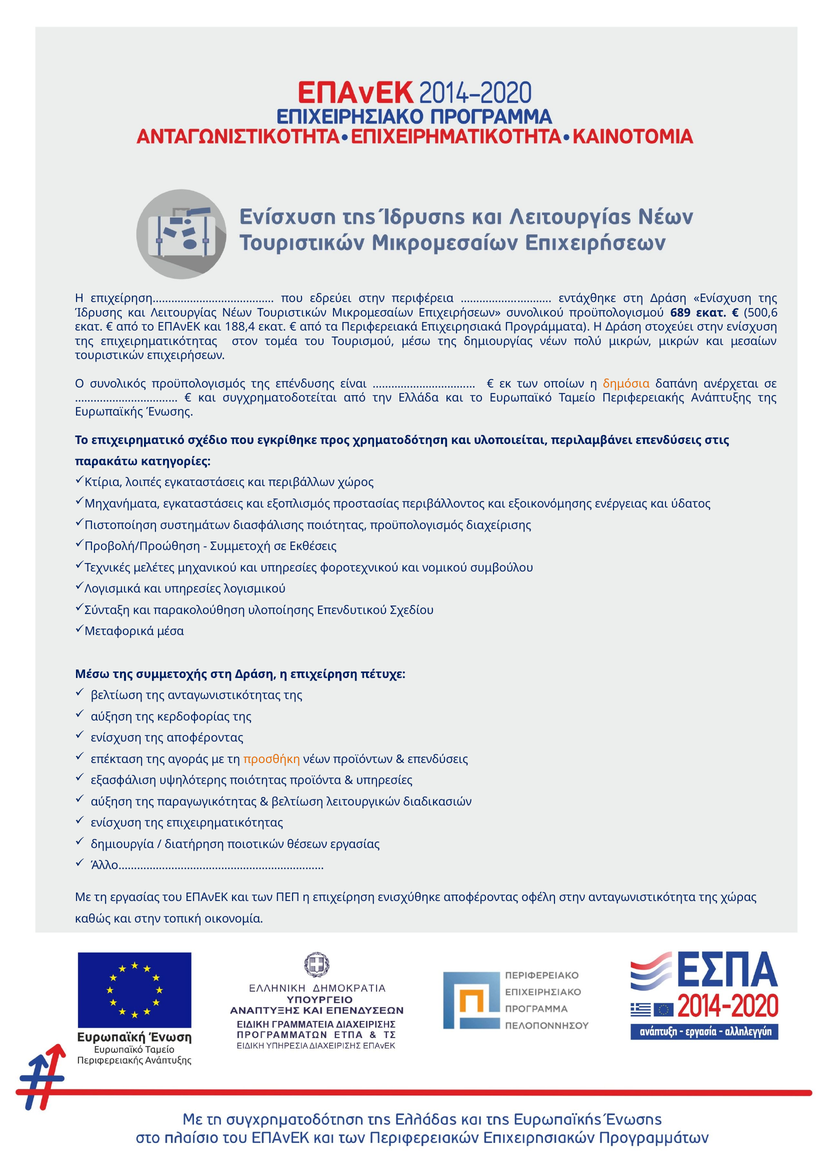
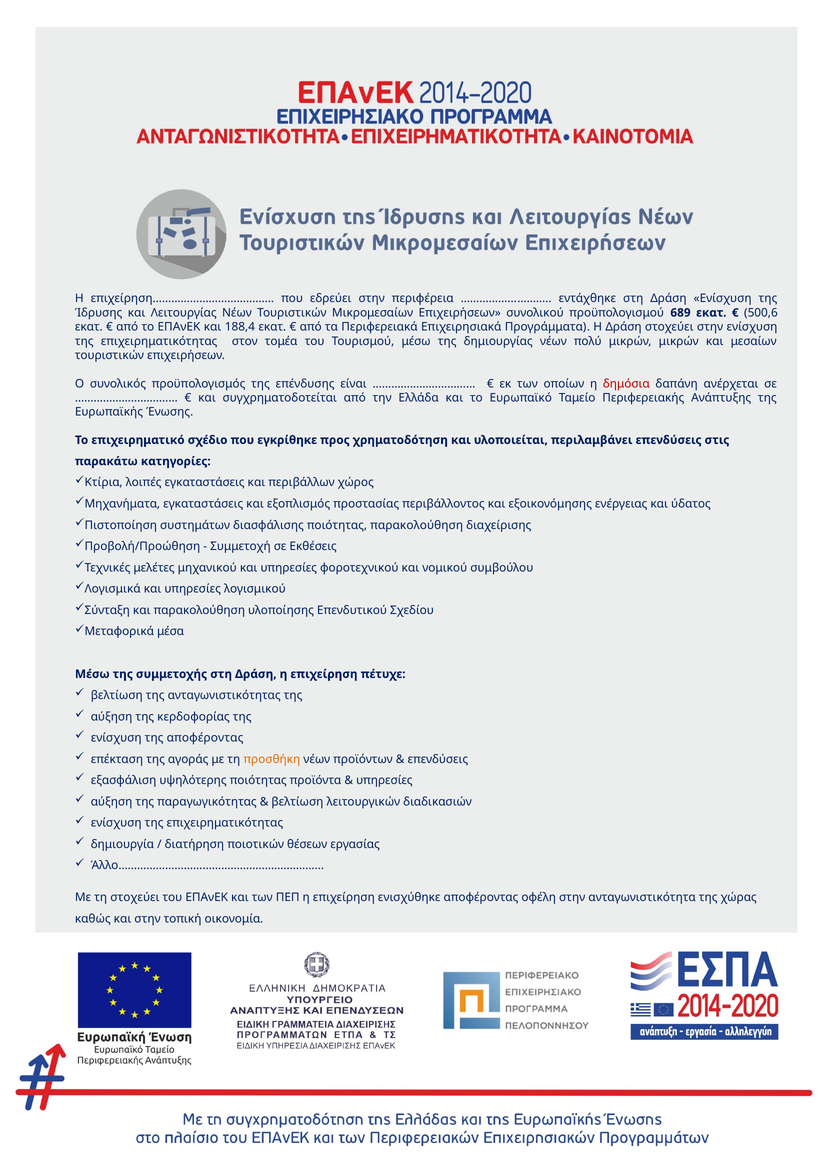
δημόσια colour: orange -> red
ποιότητας προϋπολογισμός: προϋπολογισμός -> παρακολούθηση
τη εργασίας: εργασίας -> στοχεύει
